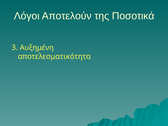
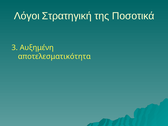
Αποτελούν: Αποτελούν -> Στρατηγική
